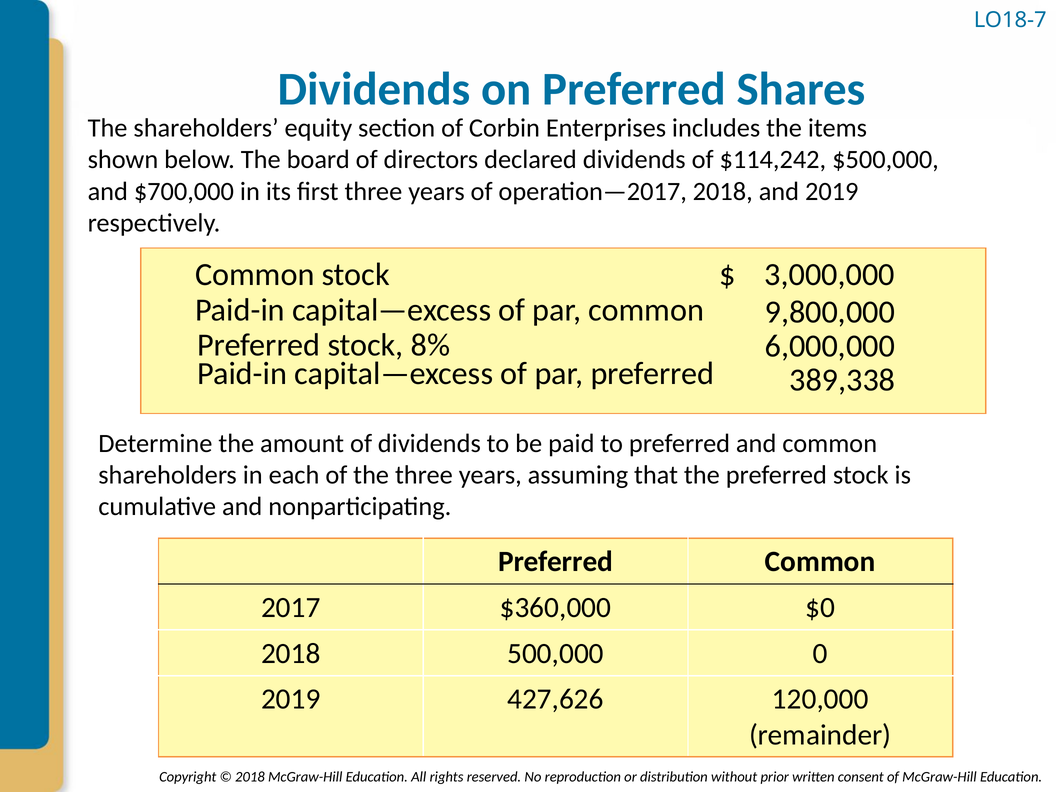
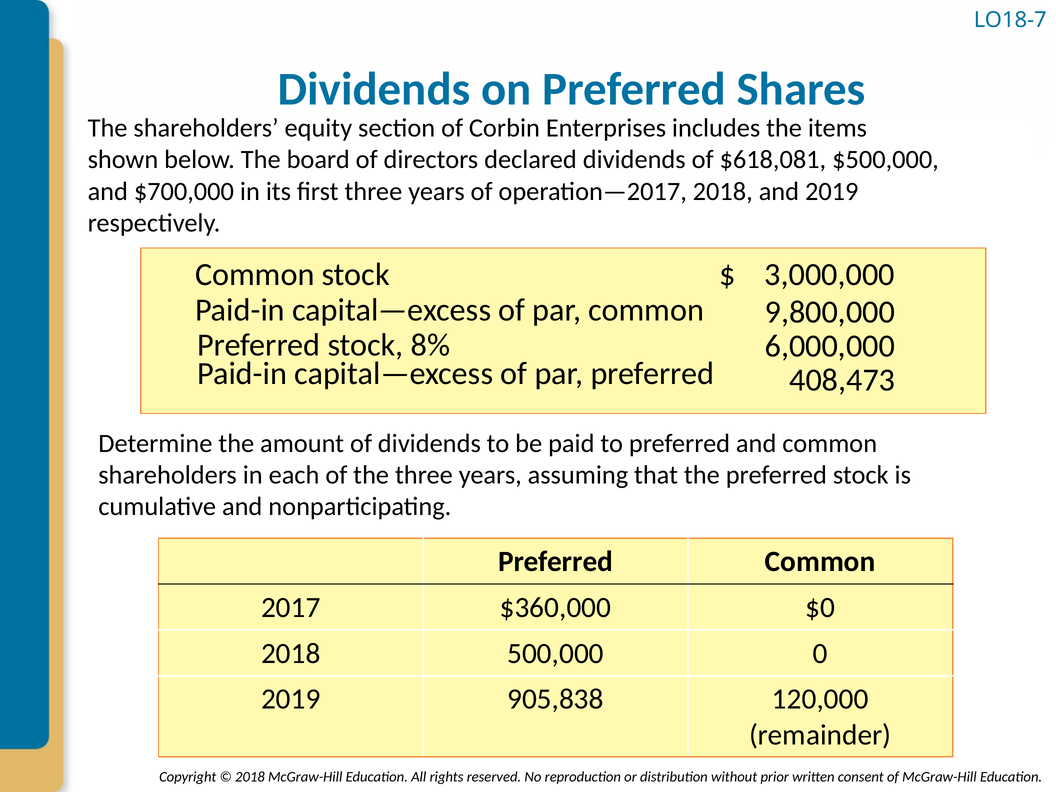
$114,242: $114,242 -> $618,081
389,338: 389,338 -> 408,473
427,626: 427,626 -> 905,838
